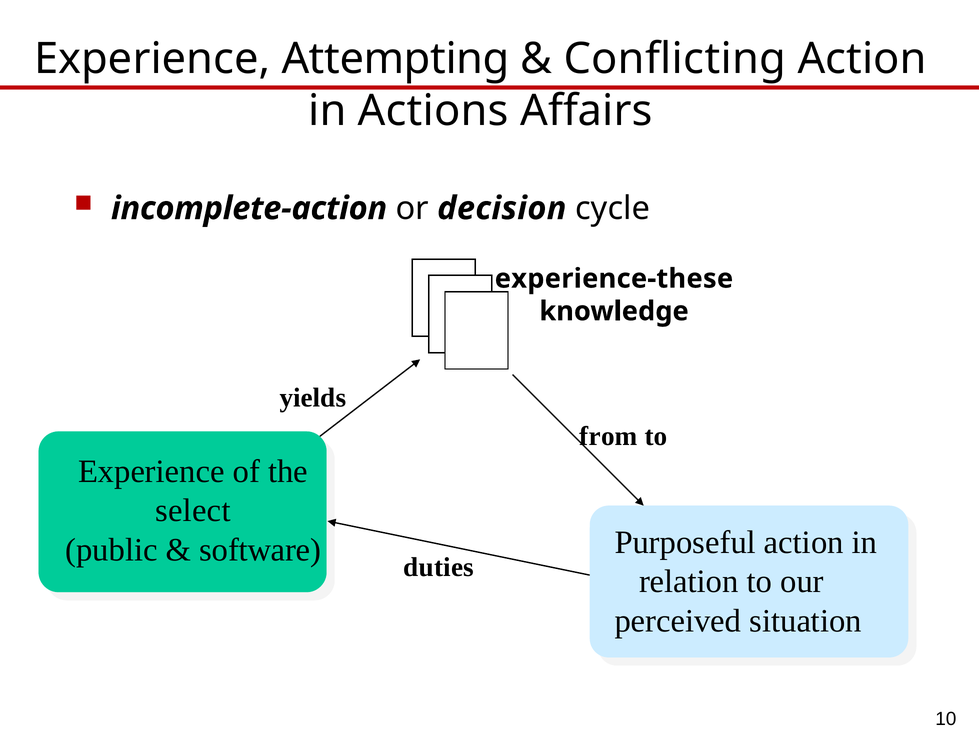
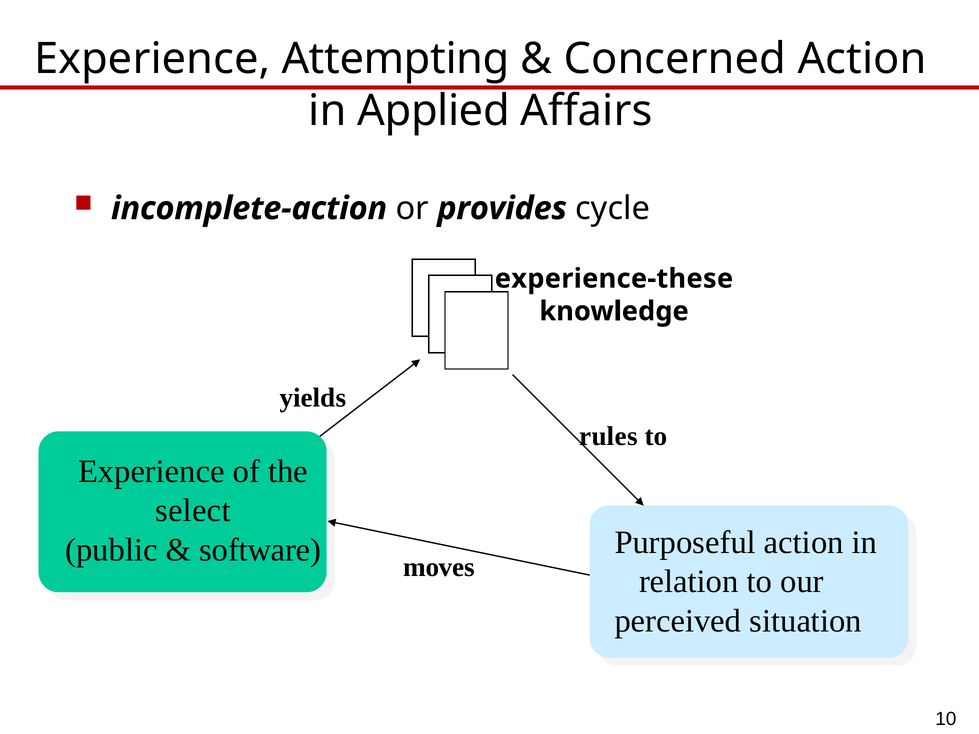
Conflicting: Conflicting -> Concerned
Actions: Actions -> Applied
decision: decision -> provides
from: from -> rules
duties: duties -> moves
